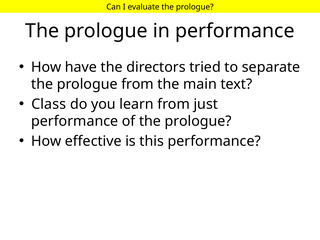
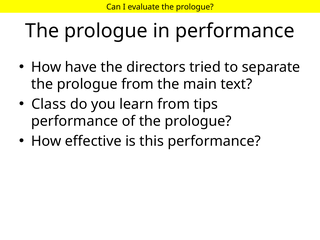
just: just -> tips
